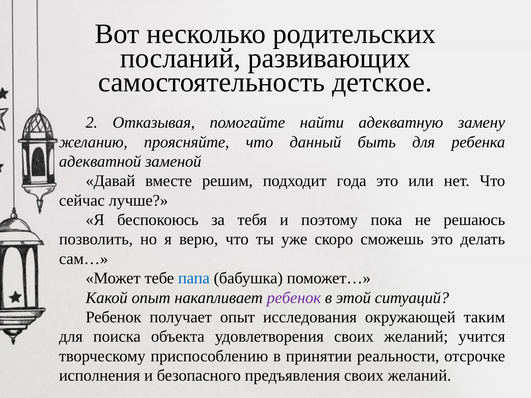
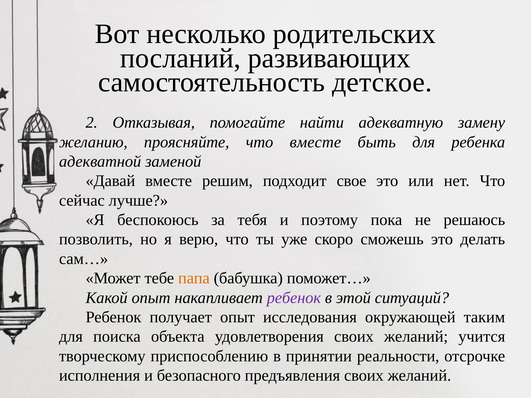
что данный: данный -> вместе
года: года -> свое
папа colour: blue -> orange
